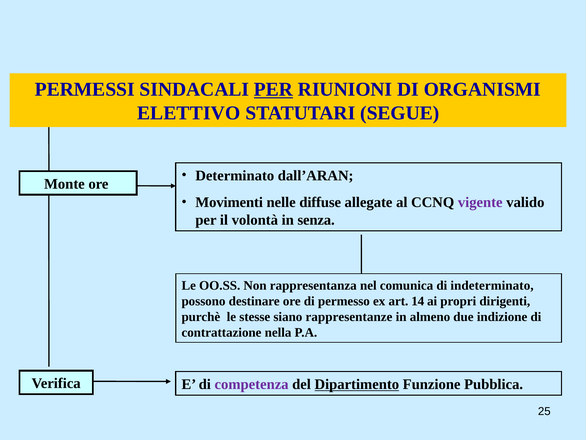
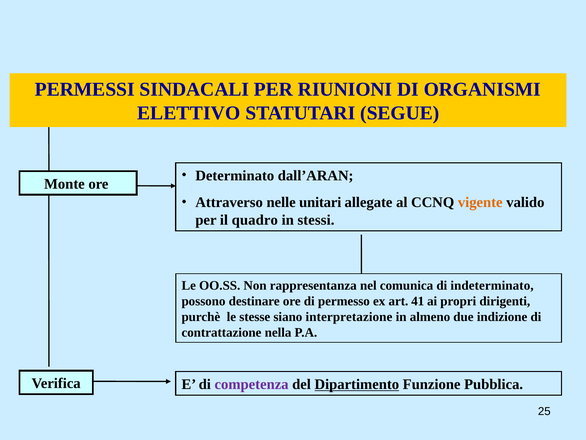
PER at (274, 89) underline: present -> none
Movimenti: Movimenti -> Attraverso
diffuse: diffuse -> unitari
vigente colour: purple -> orange
volontà: volontà -> quadro
senza: senza -> stessi
14: 14 -> 41
rappresentanze: rappresentanze -> interpretazione
